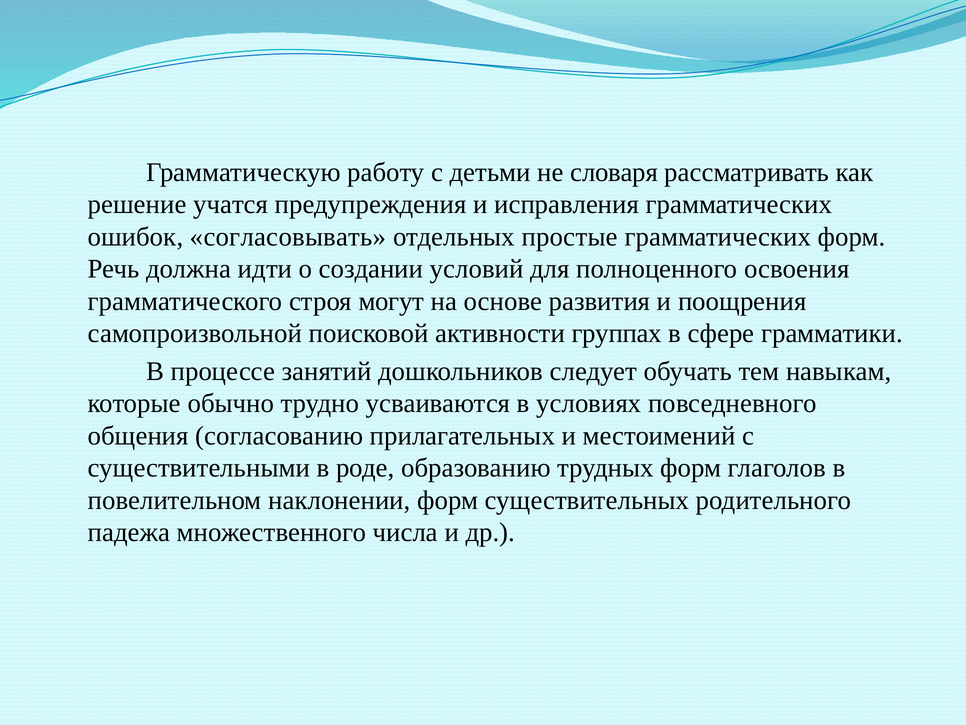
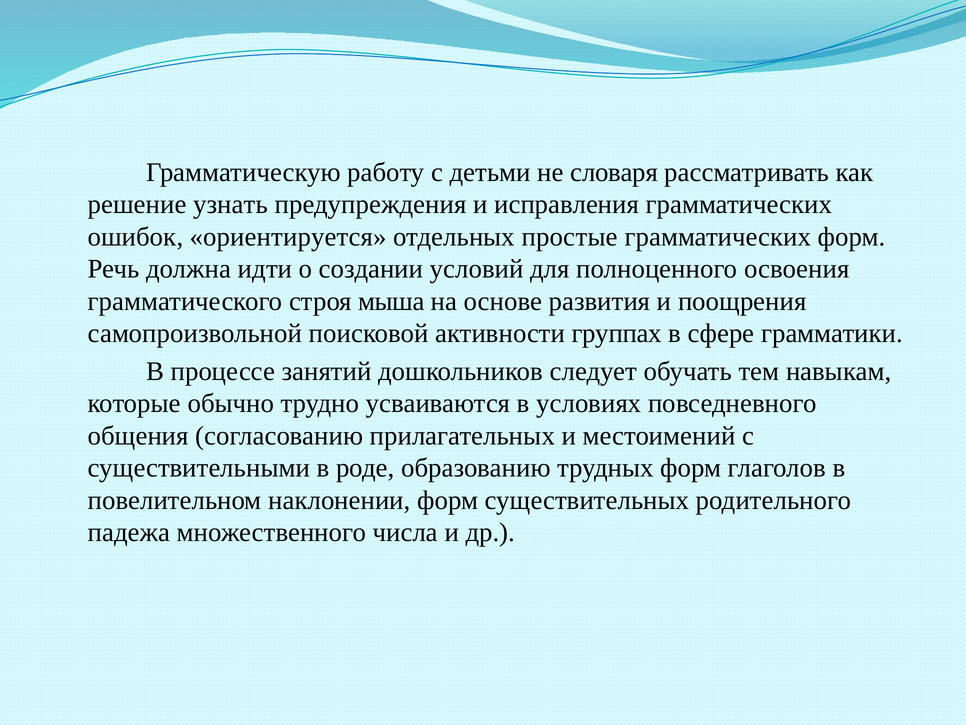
учатся: учатся -> узнать
согласовывать: согласовывать -> ориентируется
могут: могут -> мыша
